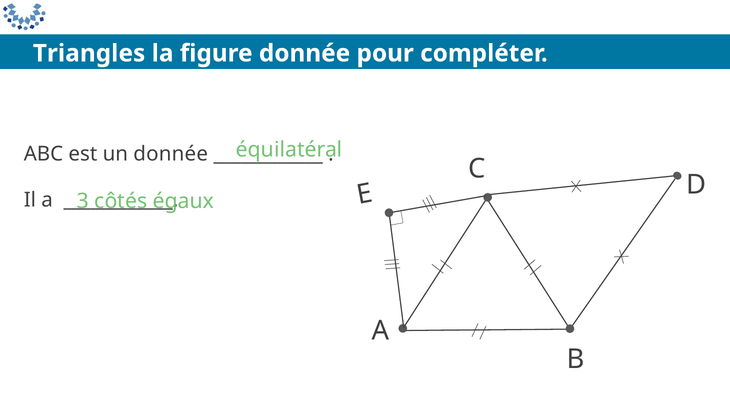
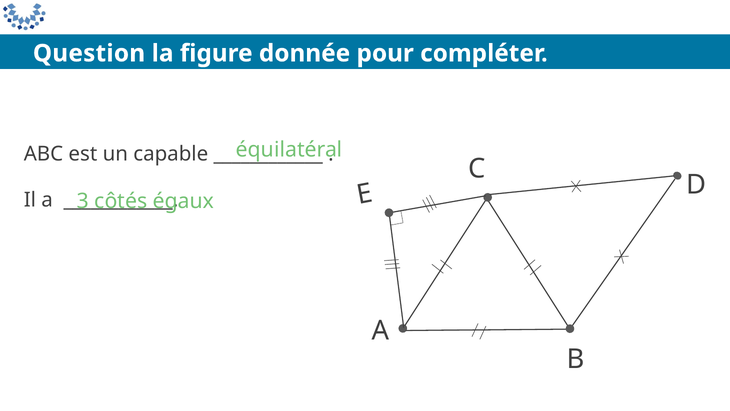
Triangles: Triangles -> Question
un donnée: donnée -> capable
